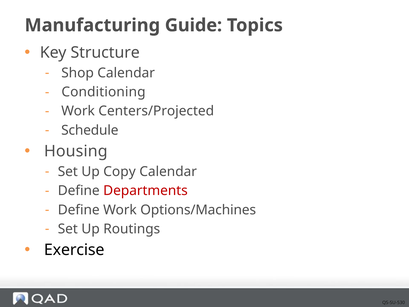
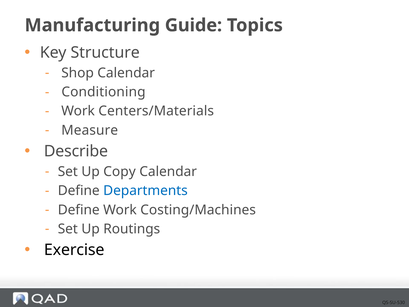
Centers/Projected: Centers/Projected -> Centers/Materials
Schedule: Schedule -> Measure
Housing: Housing -> Describe
Departments colour: red -> blue
Options/Machines: Options/Machines -> Costing/Machines
